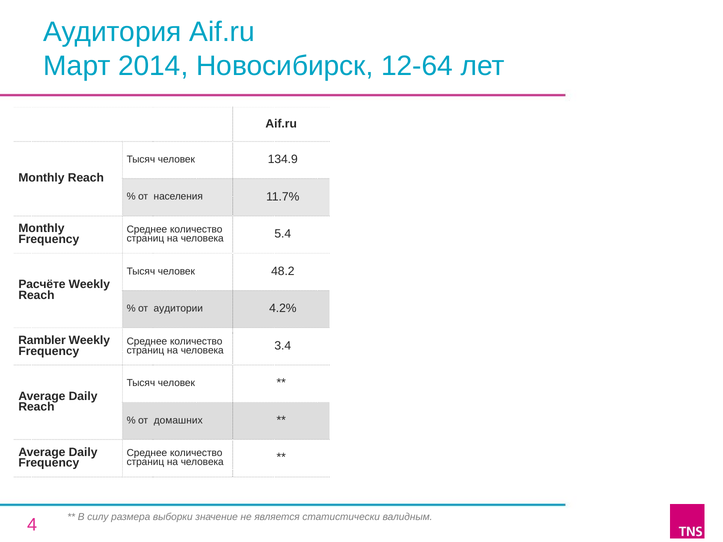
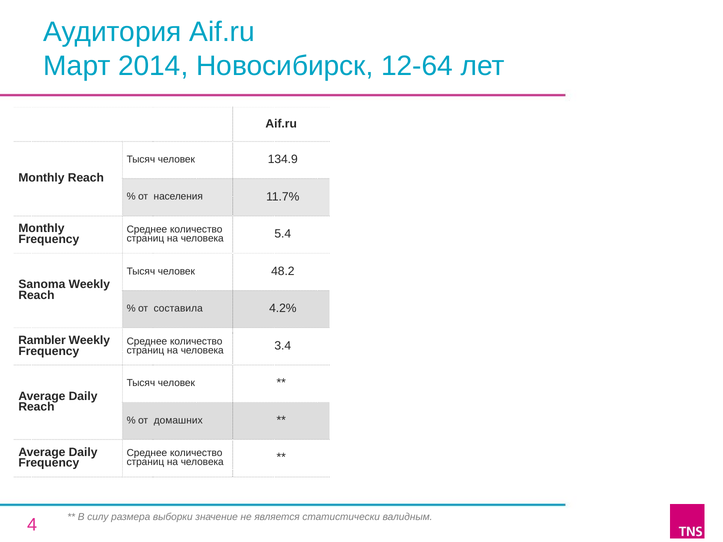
Расчёте: Расчёте -> Sanoma
аудитории: аудитории -> составила
